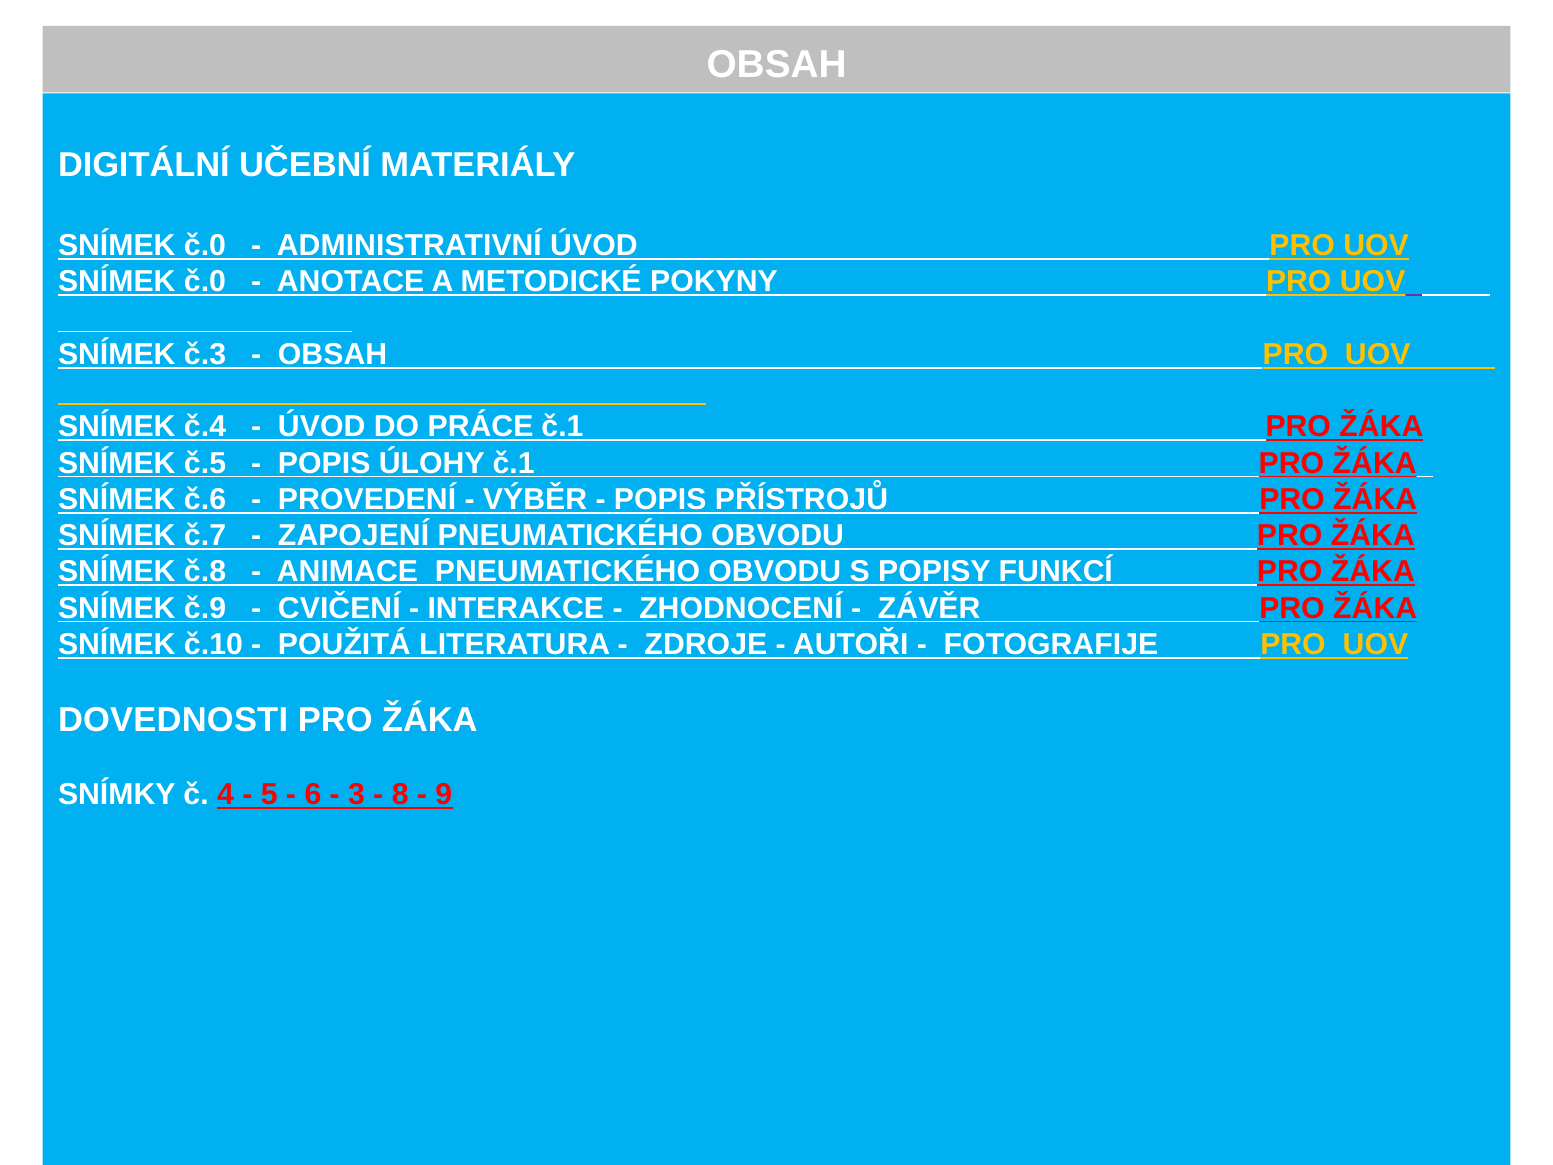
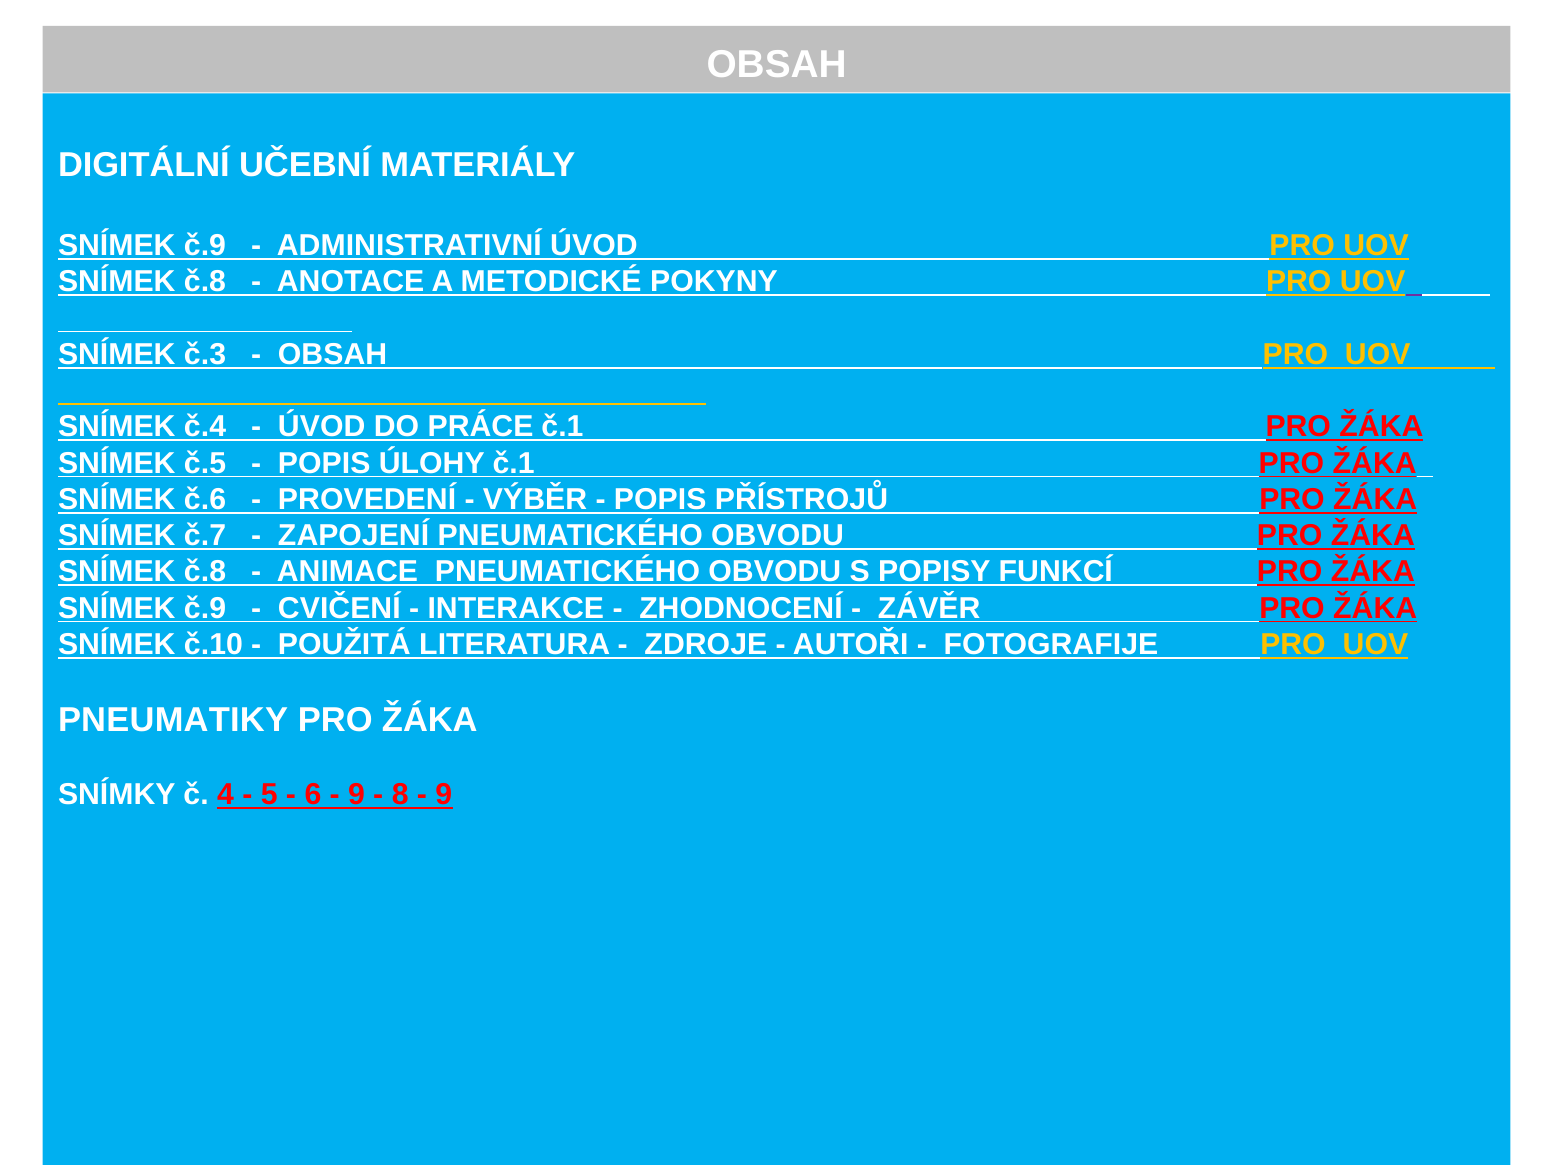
č.0 at (205, 245): č.0 -> č.9
č.0 at (205, 282): č.0 -> č.8
DOVEDNOSTI: DOVEDNOSTI -> PNEUMATIKY
3 at (357, 794): 3 -> 9
